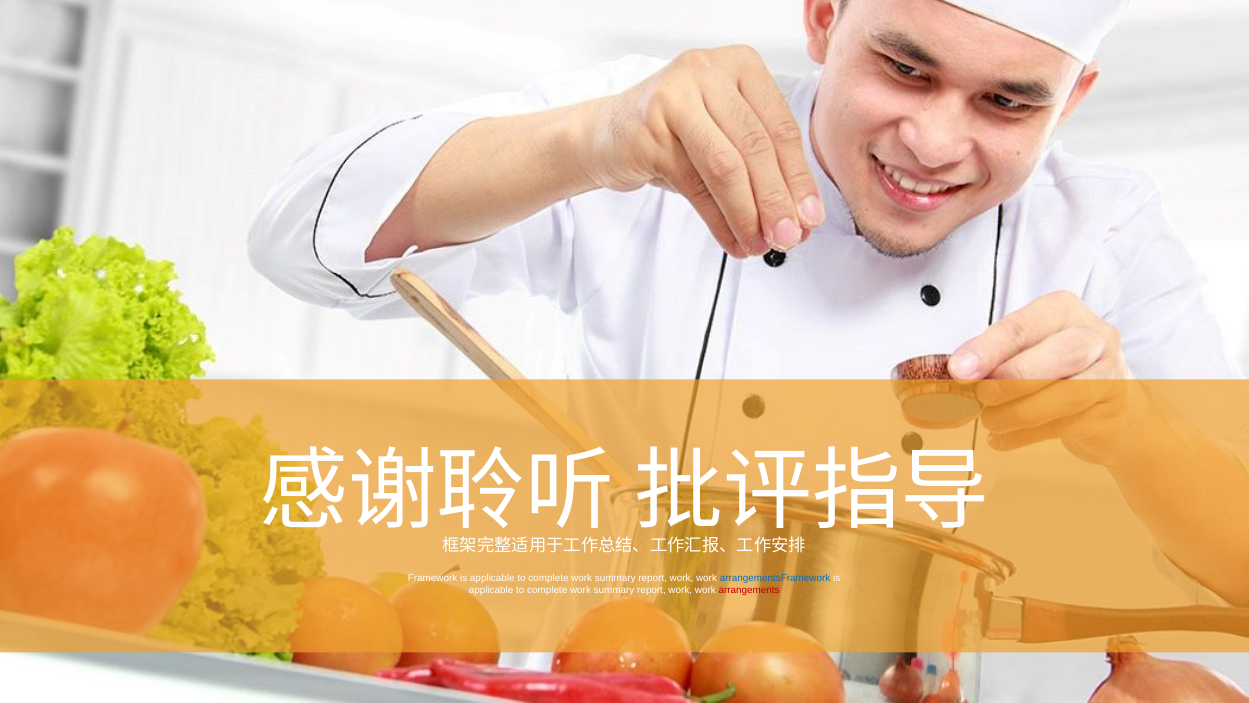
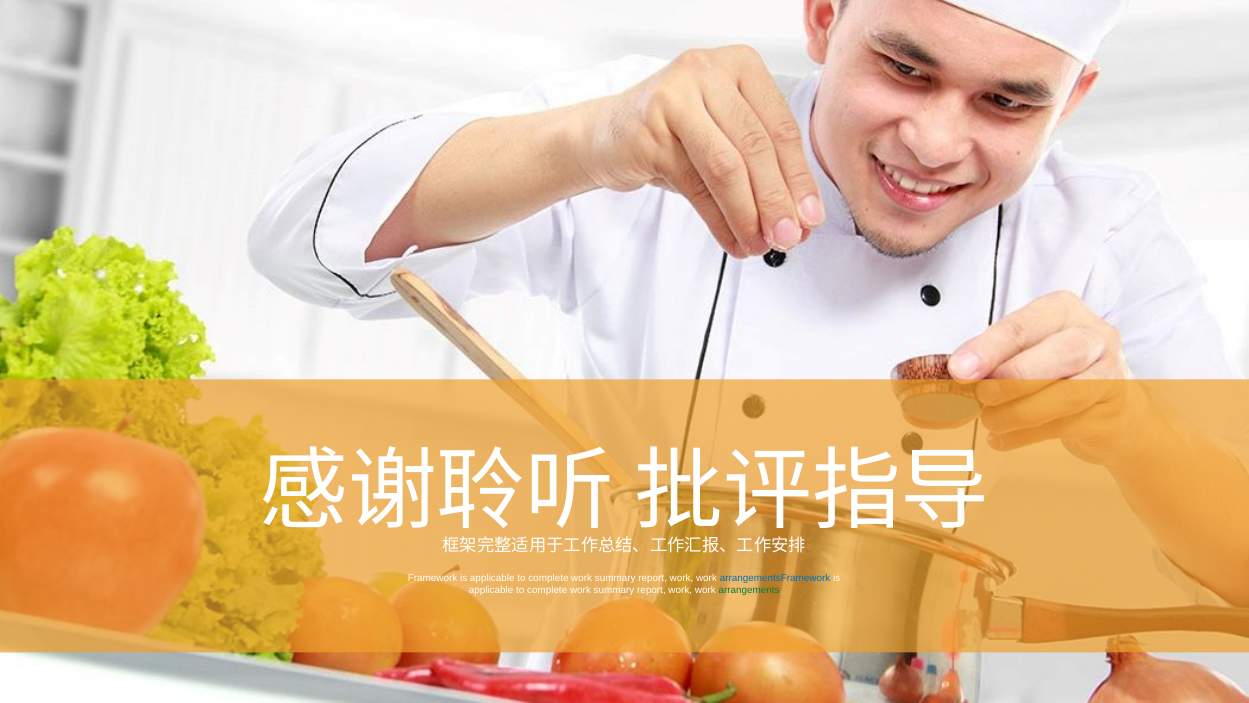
arrangements colour: red -> green
